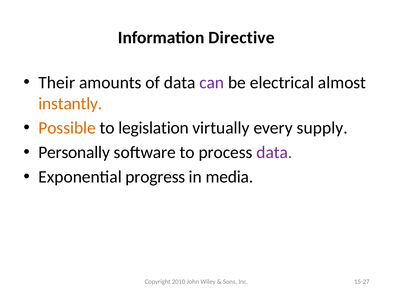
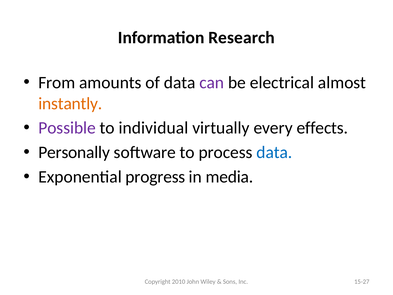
Directive: Directive -> Research
Their: Their -> From
Possible colour: orange -> purple
legislation: legislation -> individual
supply: supply -> effects
data at (274, 152) colour: purple -> blue
